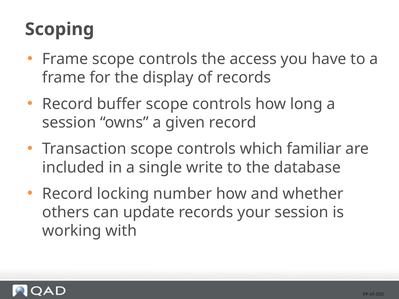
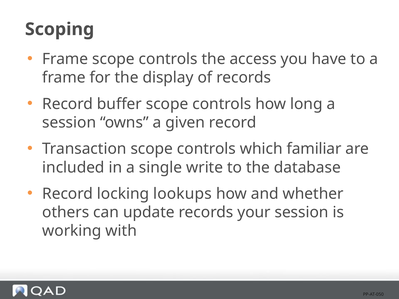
number: number -> lookups
